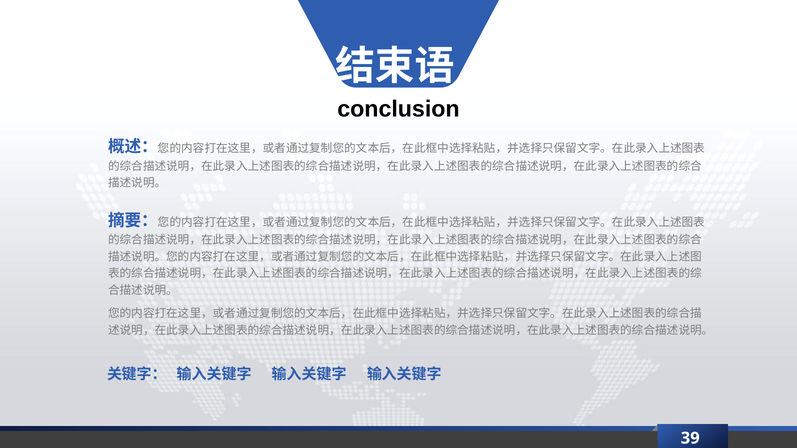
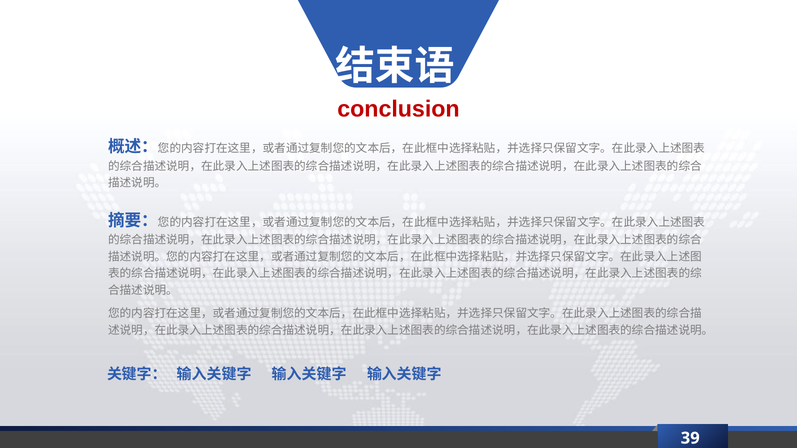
conclusion colour: black -> red
